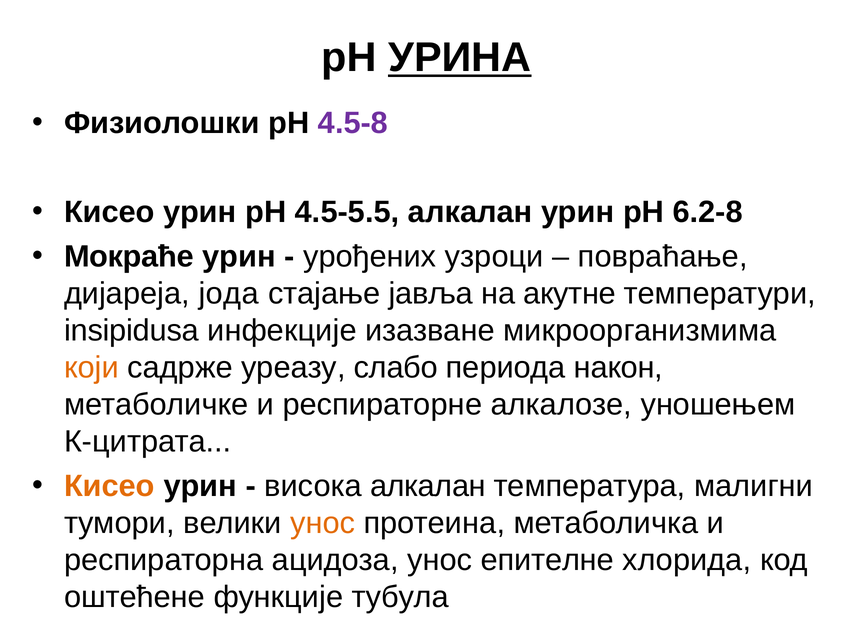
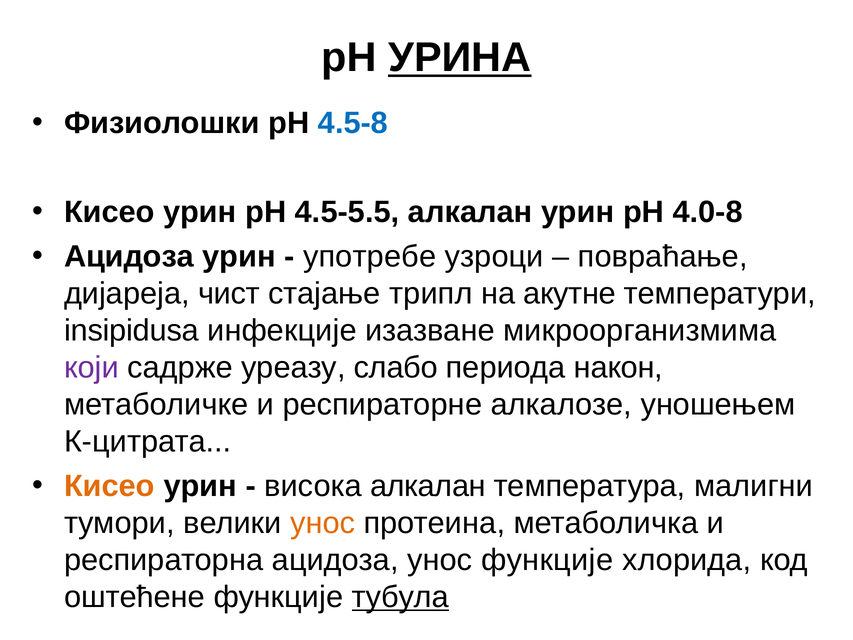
4.5-8 colour: purple -> blue
6.2-8: 6.2-8 -> 4.0-8
Мокраће at (129, 257): Мокраће -> Ацидоза
урођених: урођених -> употребе
јода: јода -> чист
јавља: јавља -> трипл
који colour: orange -> purple
унос епителне: епителне -> функције
тубула underline: none -> present
